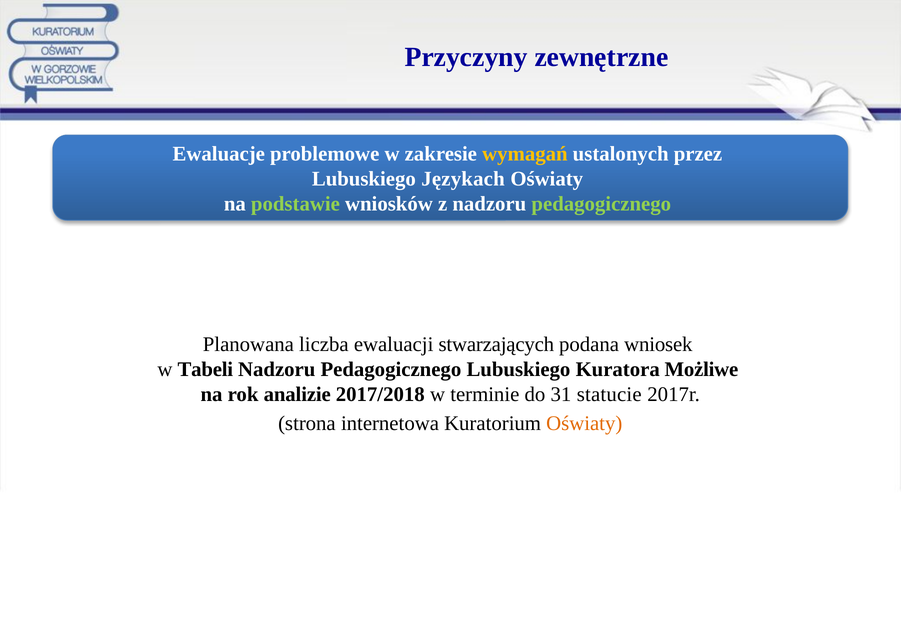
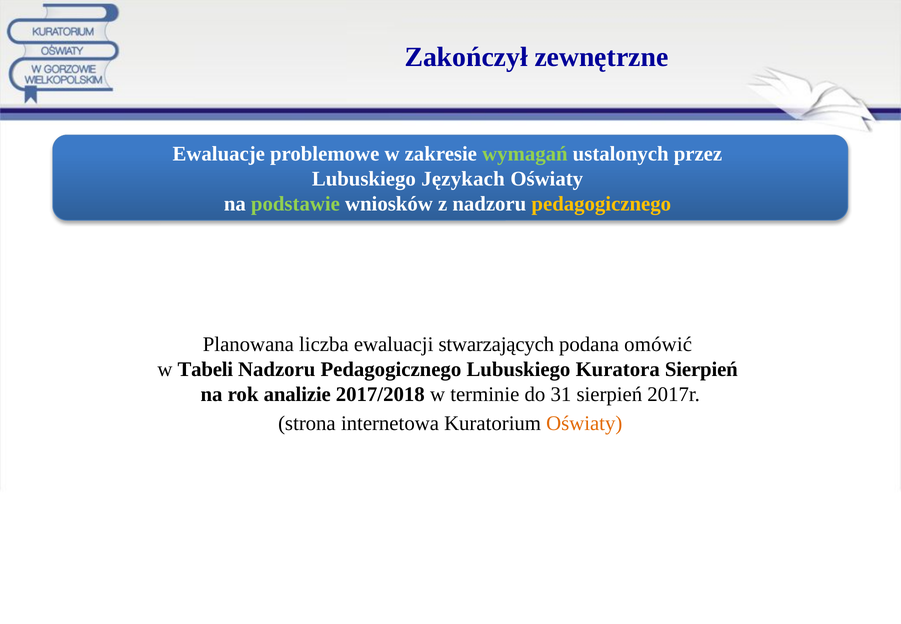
Przyczyny: Przyczyny -> Zakończył
wymagań colour: yellow -> light green
pedagogicznego at (601, 204) colour: light green -> yellow
wniosek: wniosek -> omówić
Kuratora Możliwe: Możliwe -> Sierpień
31 statucie: statucie -> sierpień
